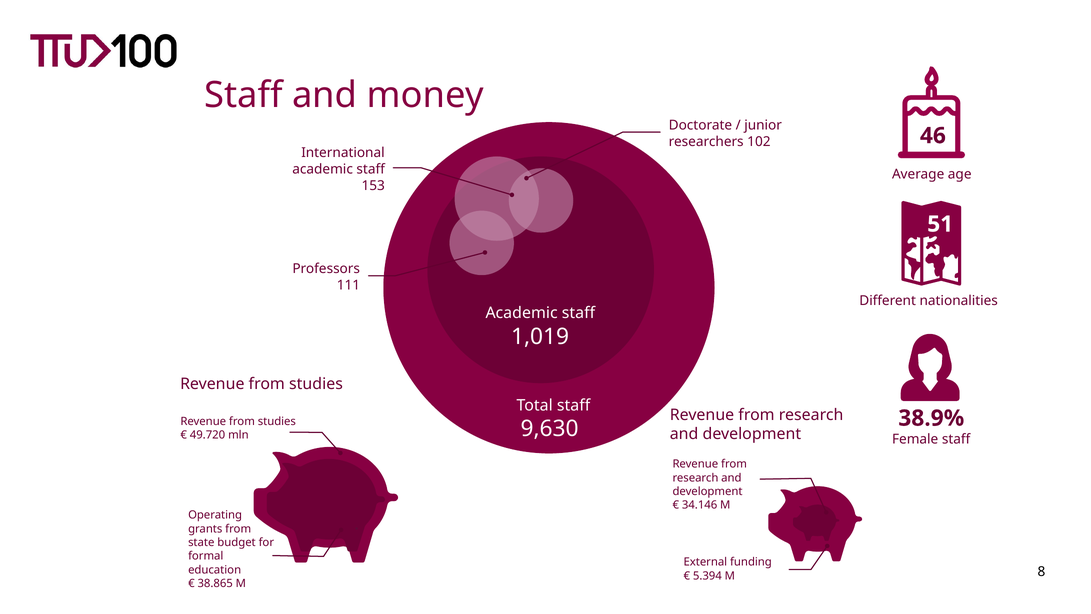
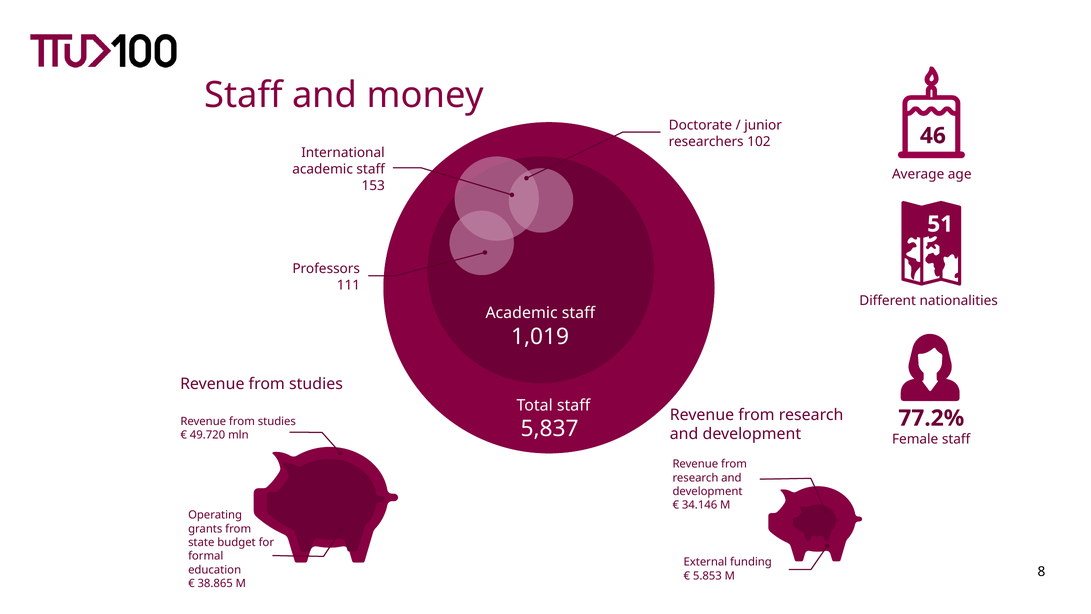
38.9%: 38.9% -> 77.2%
9,630: 9,630 -> 5,837
5.394: 5.394 -> 5.853
